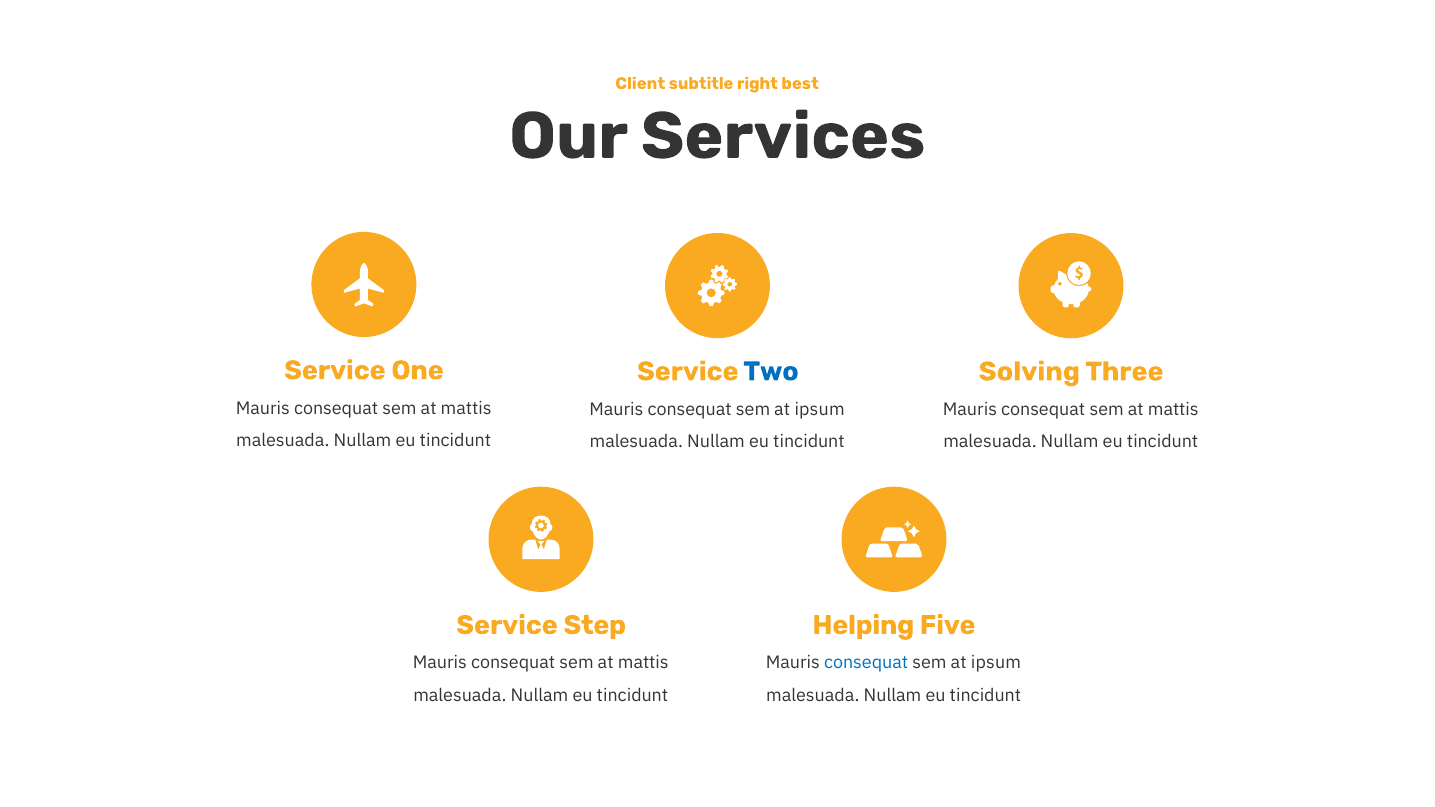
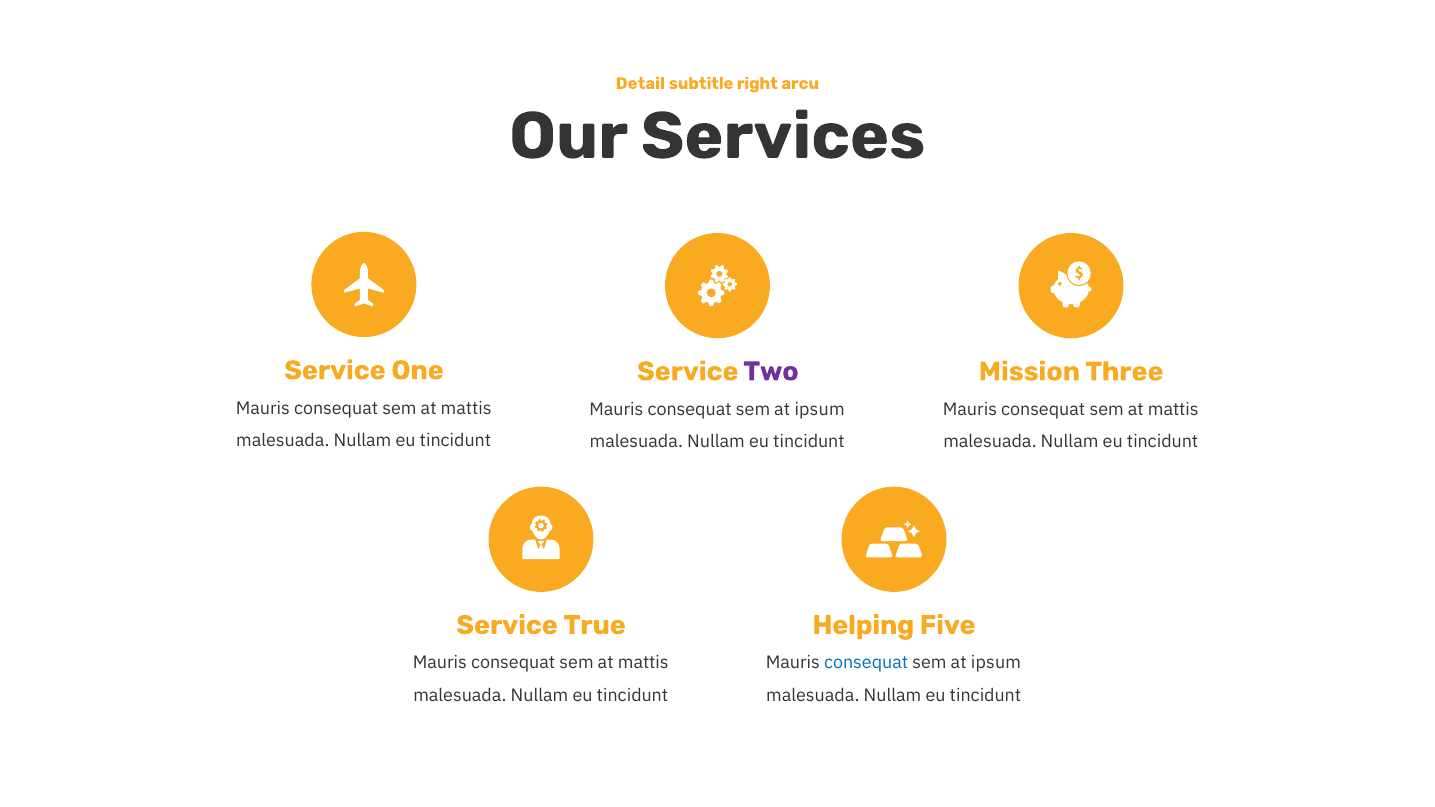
Client: Client -> Detail
best: best -> arcu
Two colour: blue -> purple
Solving: Solving -> Mission
Step: Step -> True
